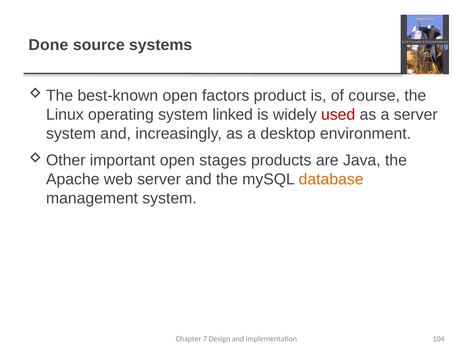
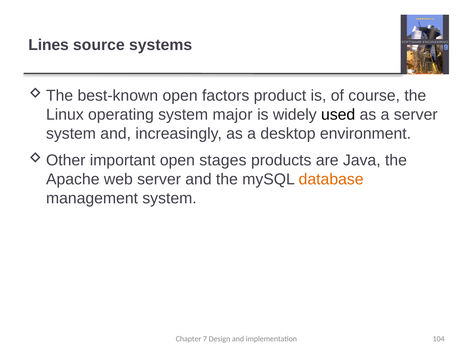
Done: Done -> Lines
linked: linked -> major
used colour: red -> black
